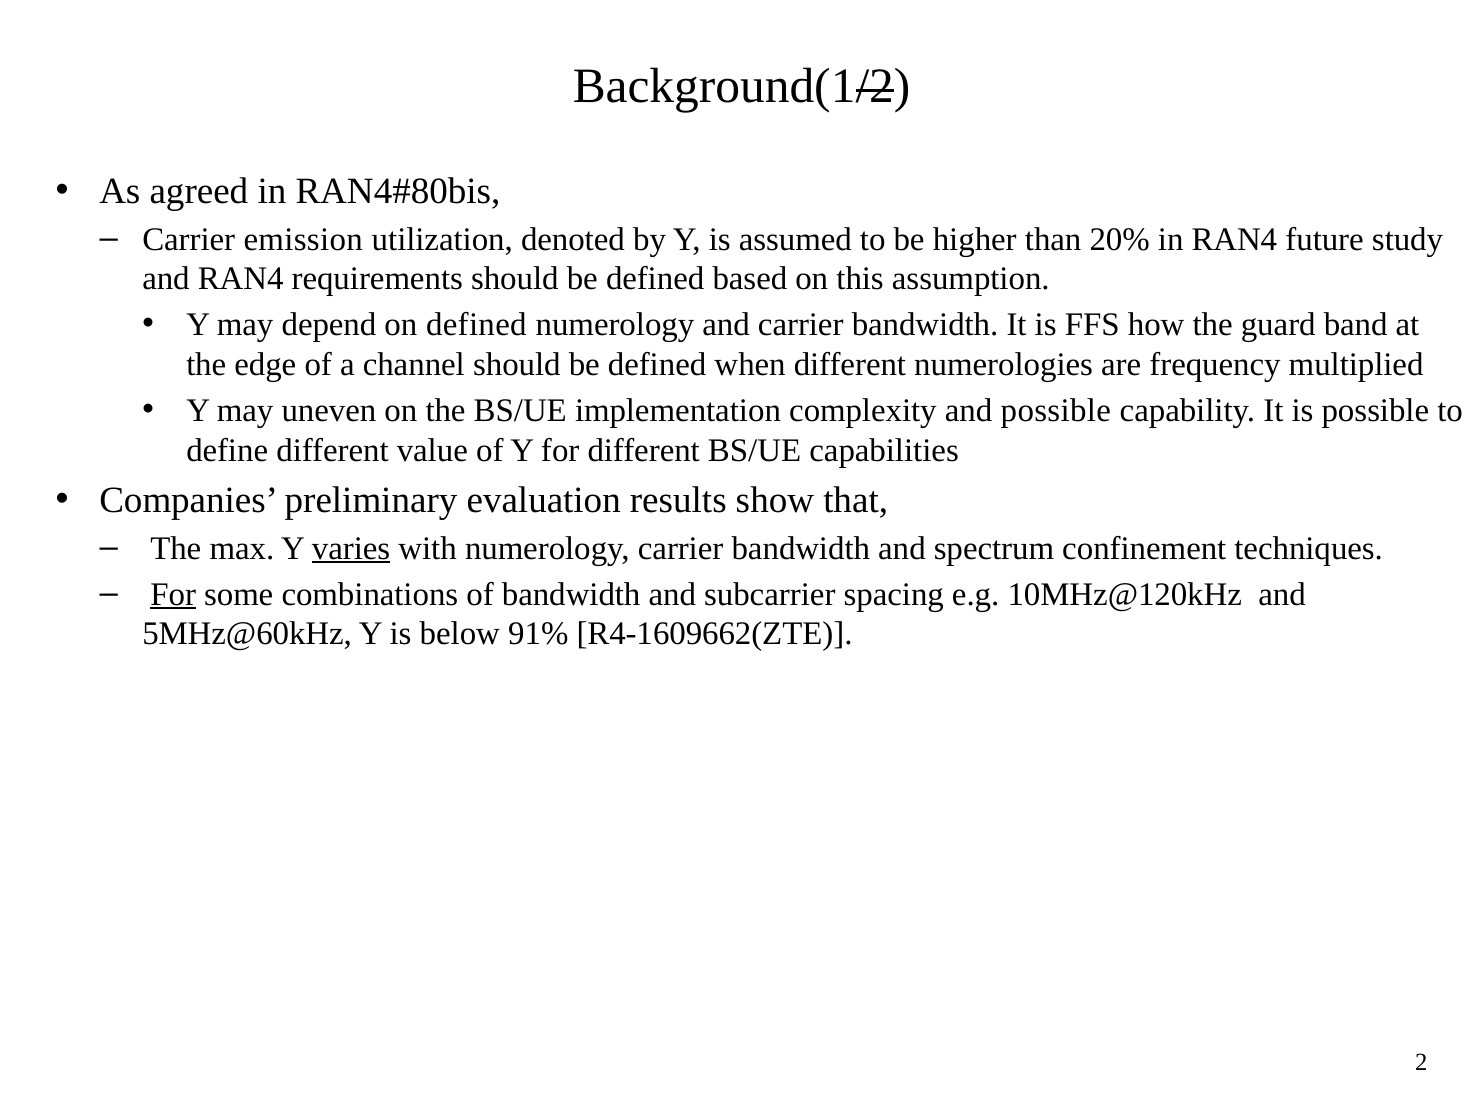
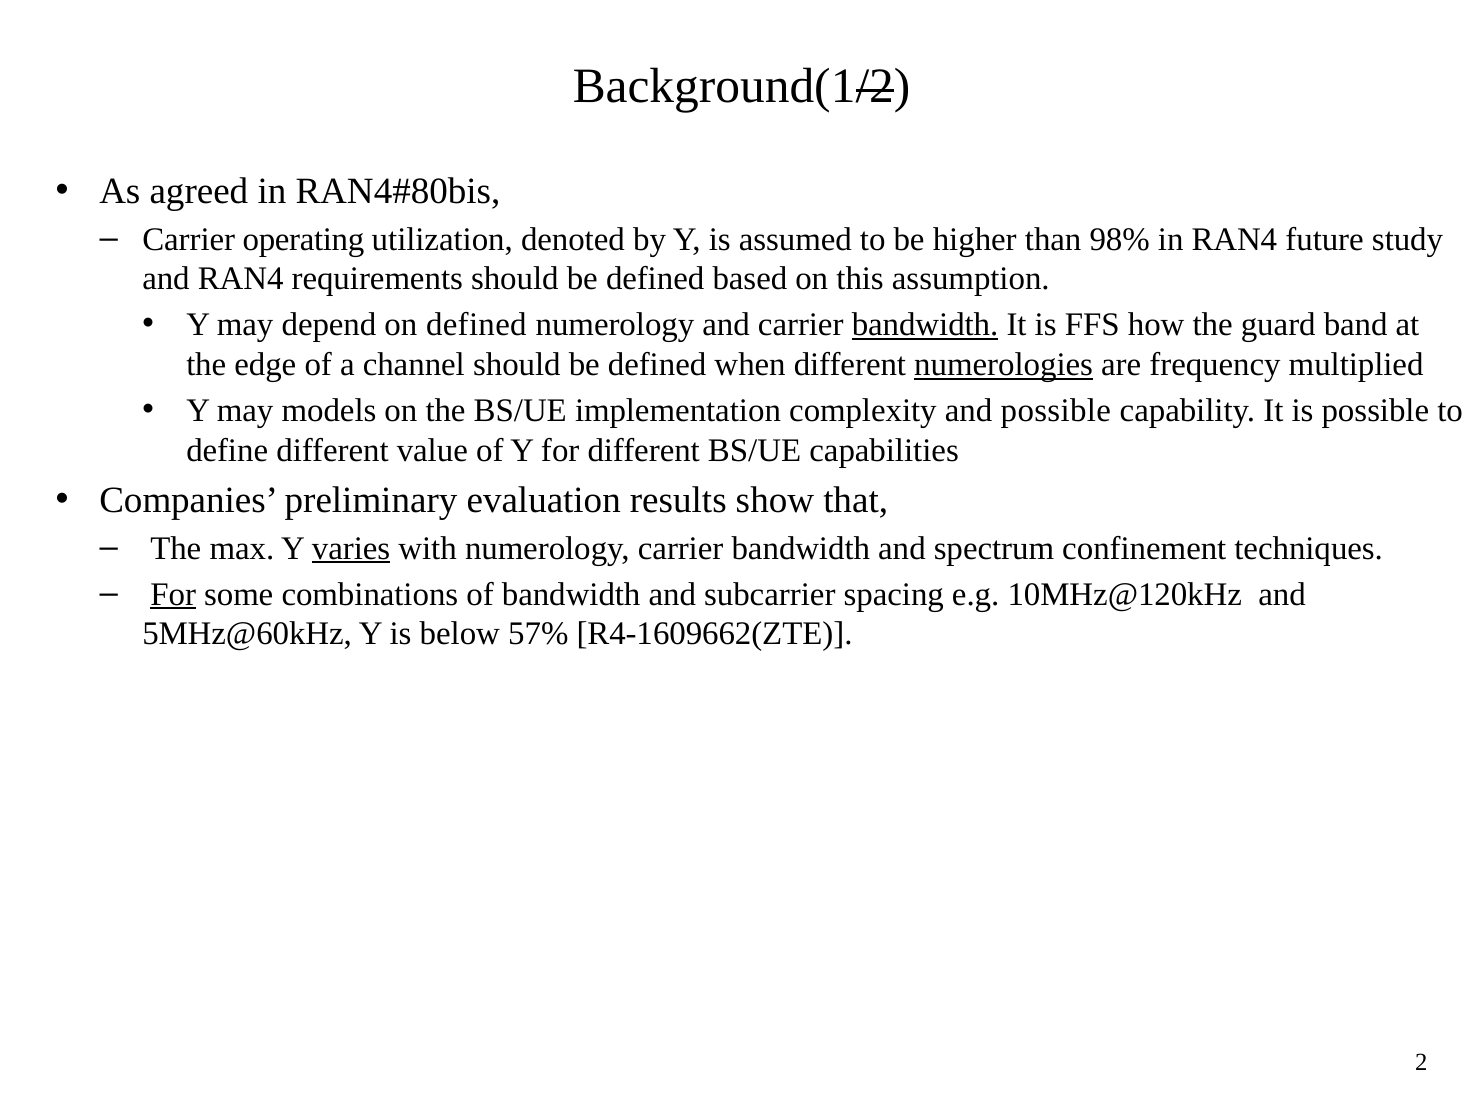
emission: emission -> operating
20%: 20% -> 98%
bandwidth at (925, 325) underline: none -> present
numerologies underline: none -> present
uneven: uneven -> models
91%: 91% -> 57%
